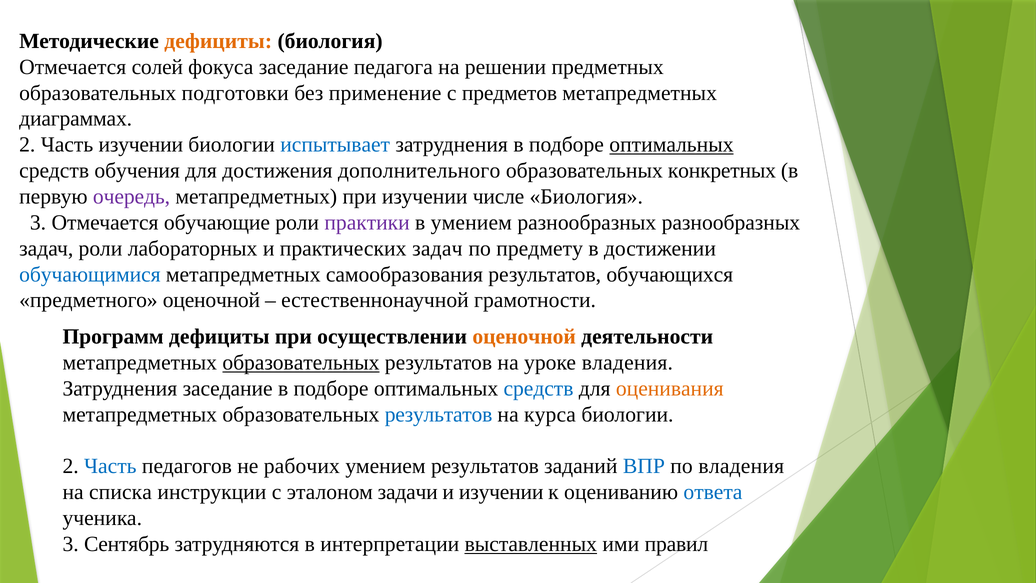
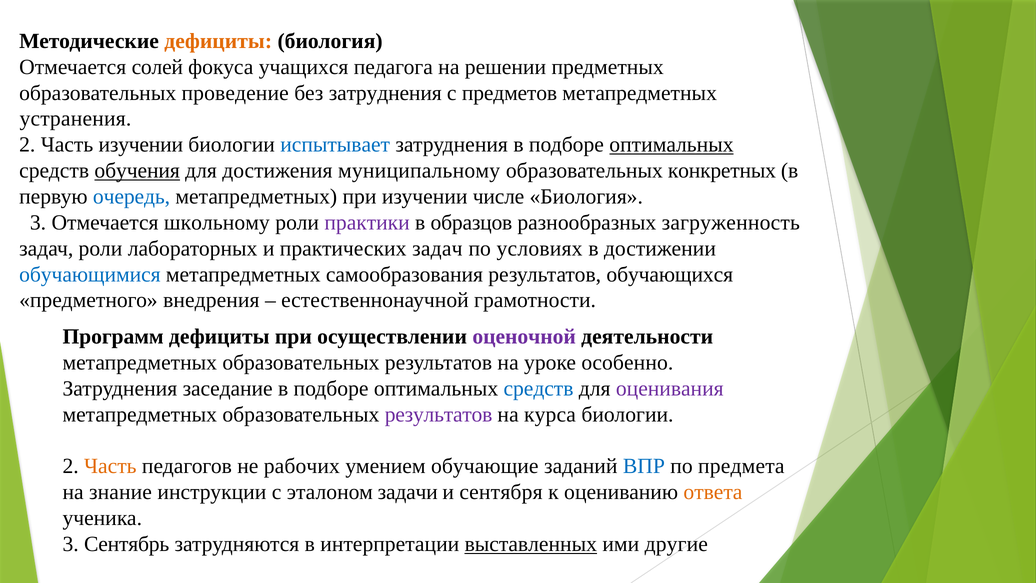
фокуса заседание: заседание -> учащихся
подготовки: подготовки -> проведение
без применение: применение -> затруднения
диаграммах: диаграммах -> устранения
обучения underline: none -> present
дополнительного: дополнительного -> муниципальному
очередь colour: purple -> blue
обучающие: обучающие -> школьному
в умением: умением -> образцов
разнообразных разнообразных: разнообразных -> загруженность
предмету: предмету -> условиях
предметного оценочной: оценочной -> внедрения
оценочной at (524, 337) colour: orange -> purple
образовательных at (301, 363) underline: present -> none
уроке владения: владения -> особенно
оценивания colour: orange -> purple
результатов at (439, 414) colour: blue -> purple
Часть at (110, 466) colour: blue -> orange
умением результатов: результатов -> обучающие
по владения: владения -> предмета
списка: списка -> знание
и изучении: изучении -> сентября
ответа colour: blue -> orange
правил: правил -> другие
